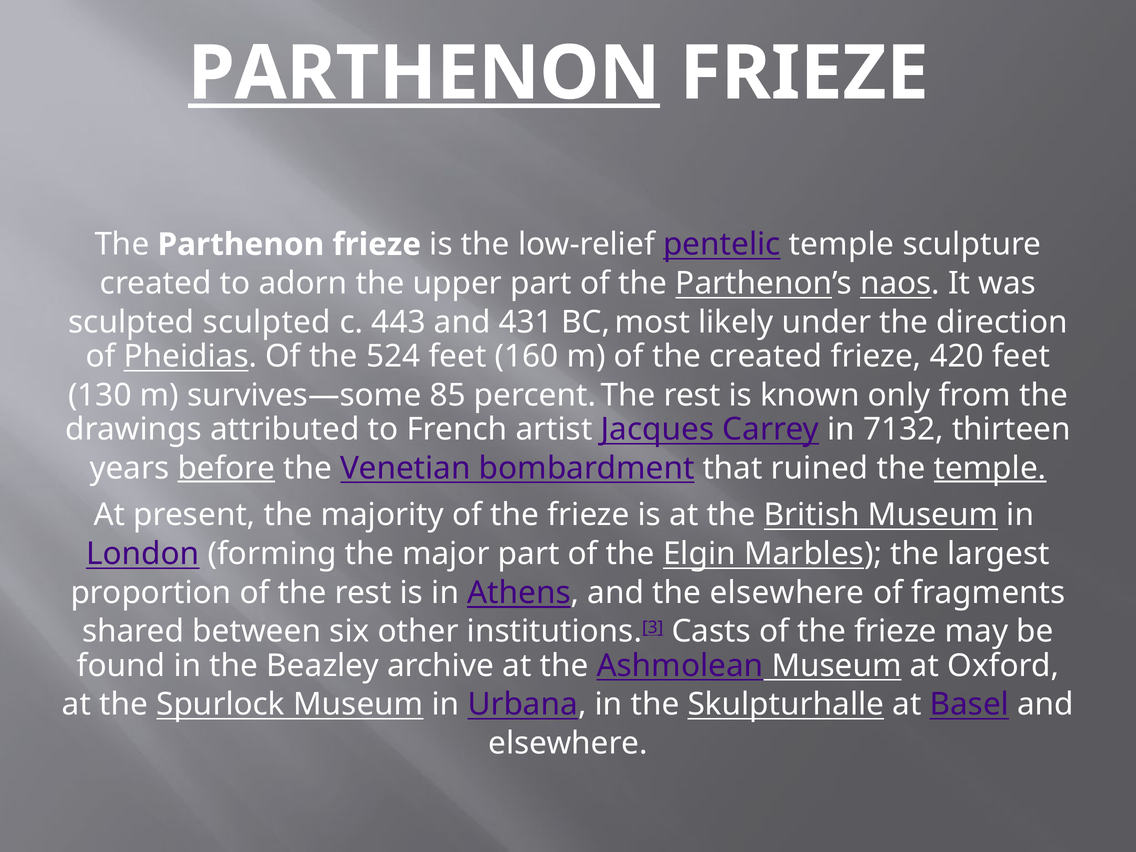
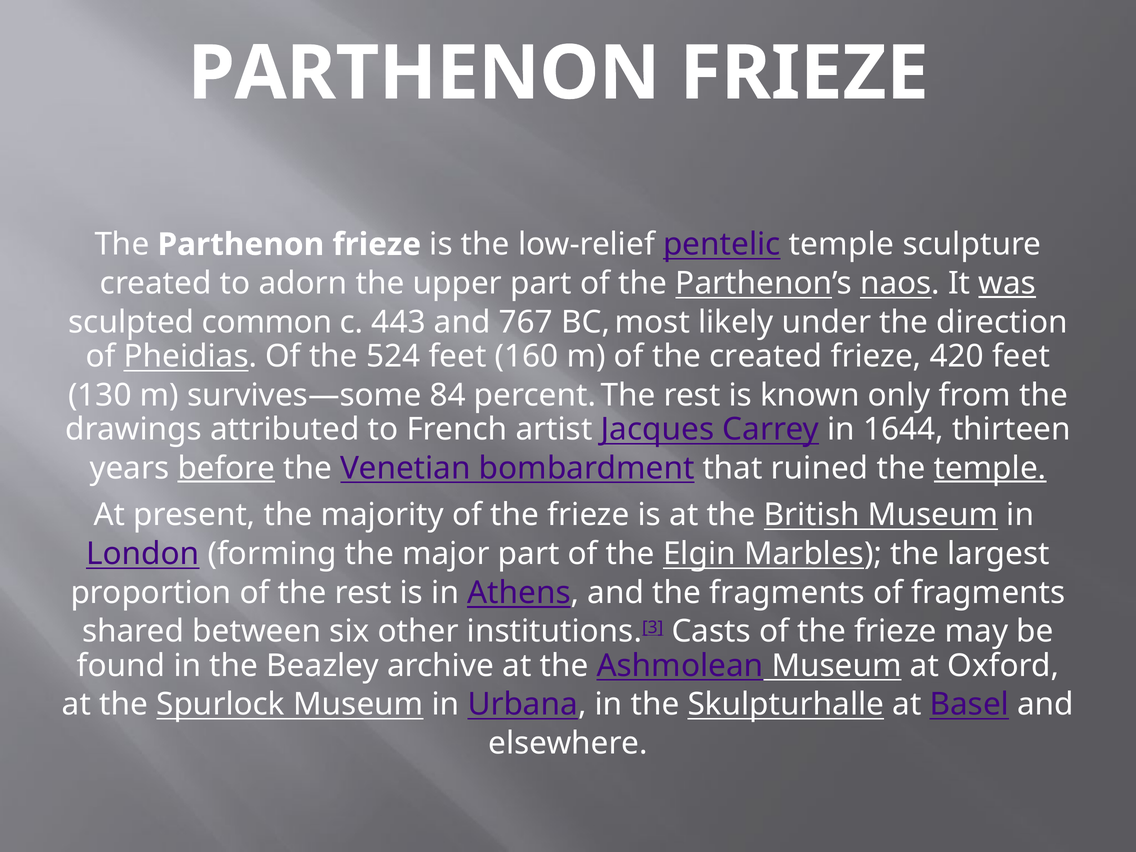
PARTHENON at (424, 73) underline: present -> none
was underline: none -> present
sculpted sculpted: sculpted -> common
431: 431 -> 767
85: 85 -> 84
7132: 7132 -> 1644
the elsewhere: elsewhere -> fragments
